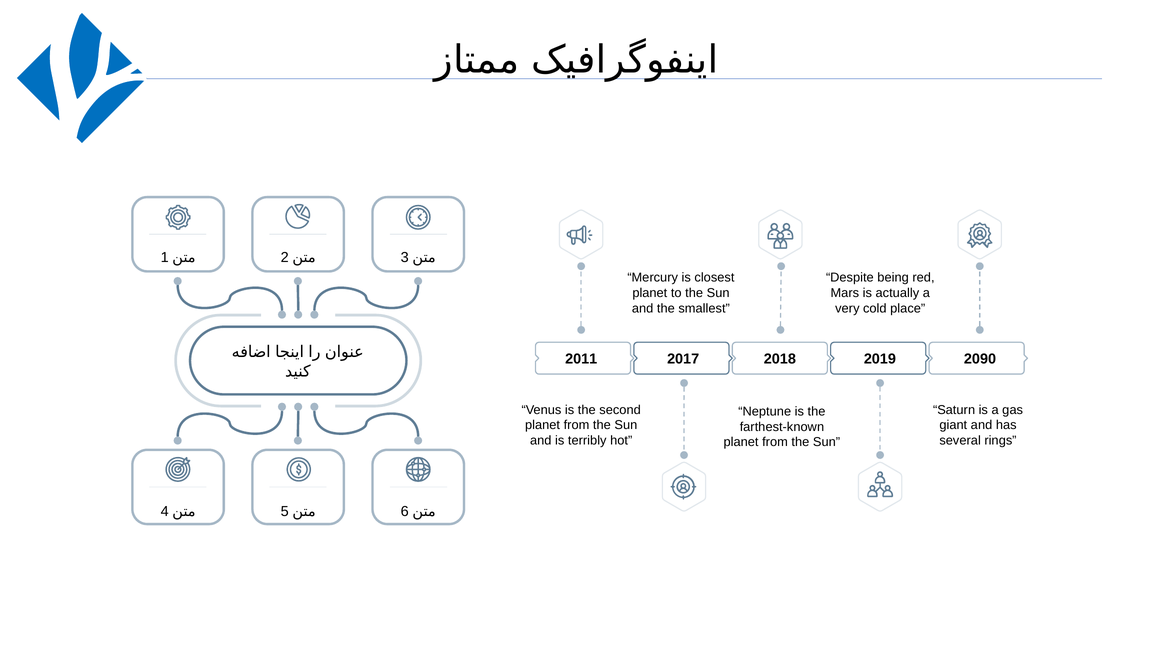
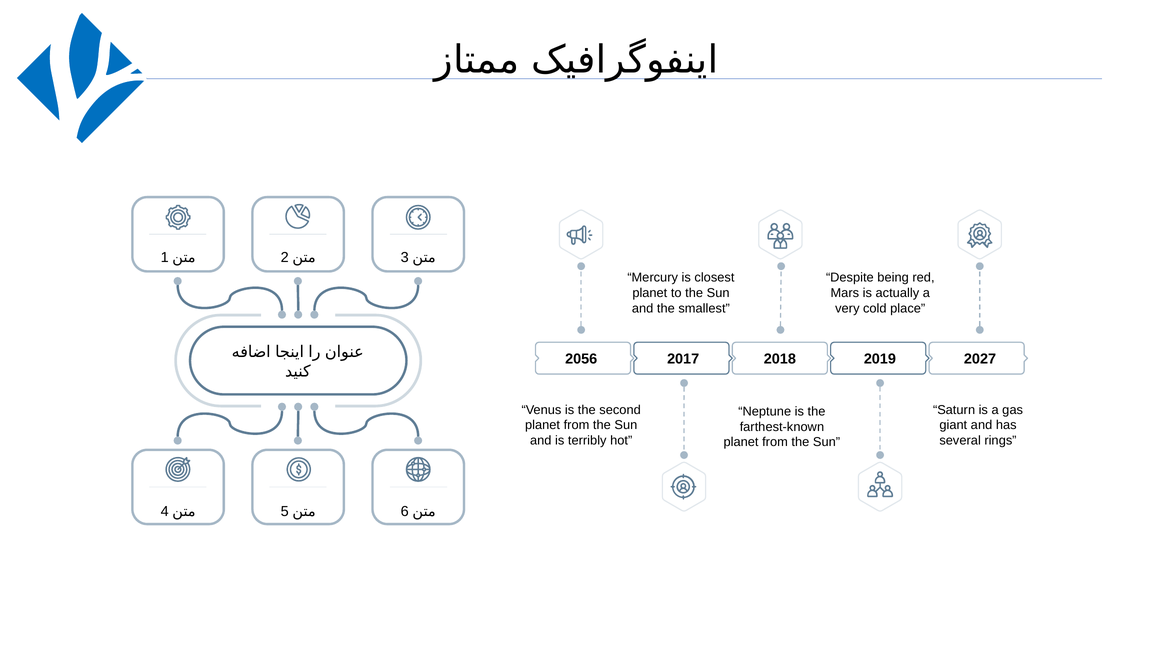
2011: 2011 -> 2056
2090: 2090 -> 2027
